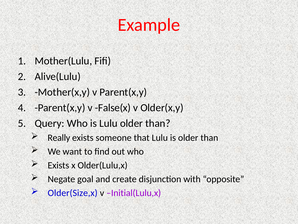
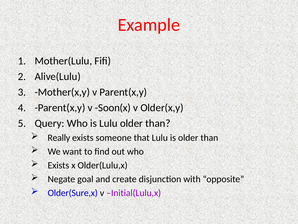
False(x: False(x -> Soon(x
Older(Size,x: Older(Size,x -> Older(Sure,x
